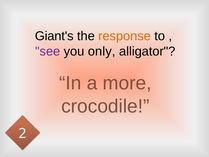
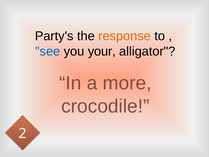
Giant's: Giant's -> Party's
see colour: purple -> blue
only: only -> your
